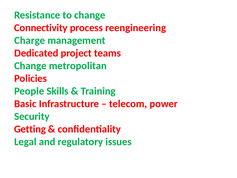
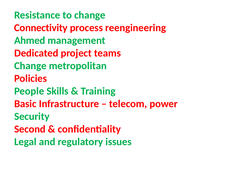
Charge: Charge -> Ahmed
Getting: Getting -> Second
